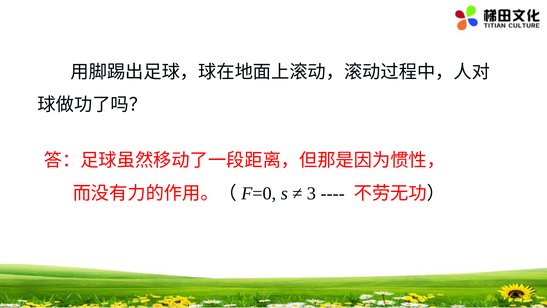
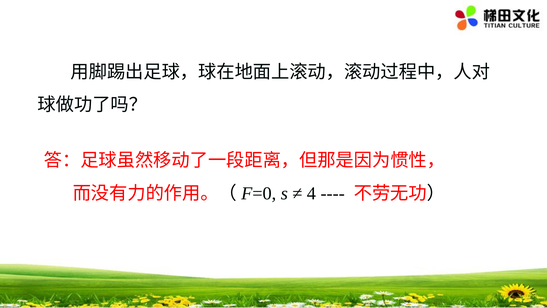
3: 3 -> 4
